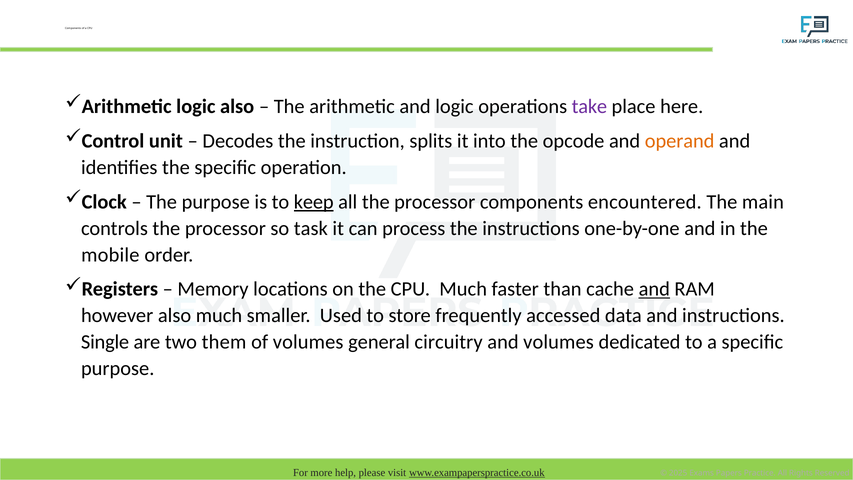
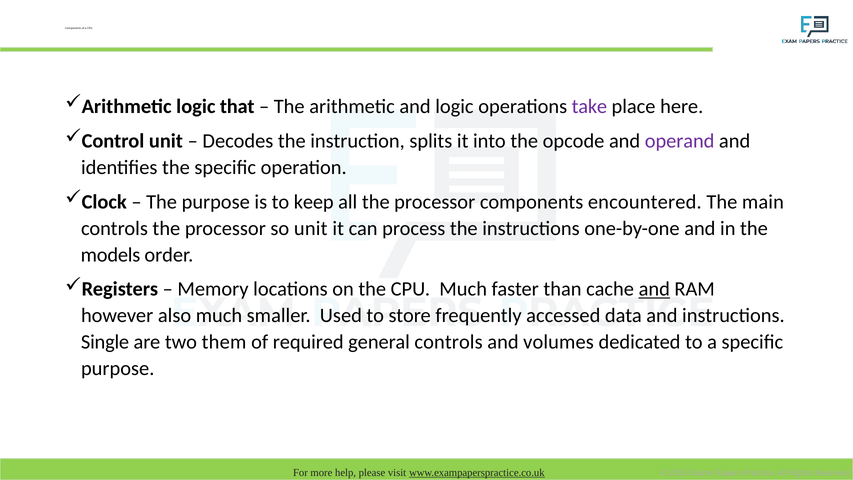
logic also: also -> that
operand colour: orange -> purple
keep underline: present -> none
so task: task -> unit
mobile: mobile -> models
of volumes: volumes -> required
general circuitry: circuitry -> controls
